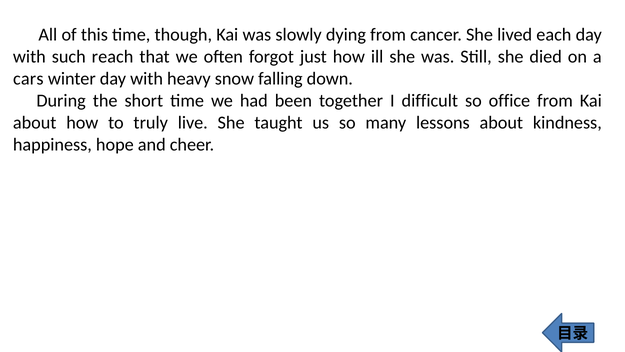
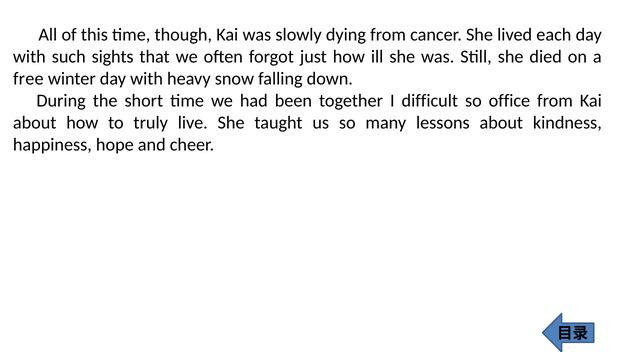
reach: reach -> sights
cars: cars -> free
